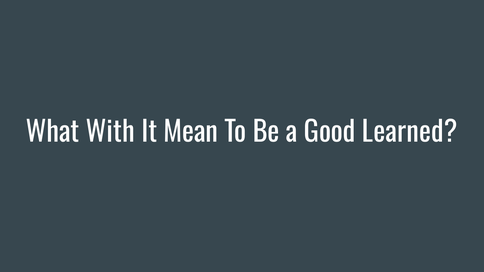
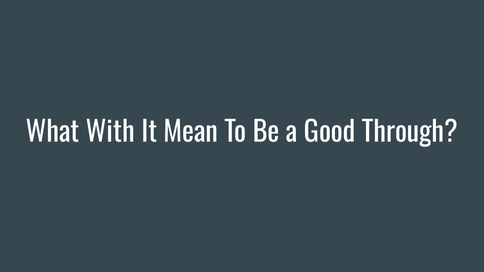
Learned: Learned -> Through
